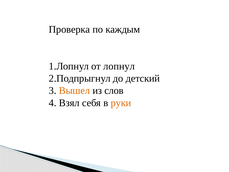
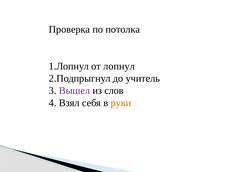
каждым: каждым -> потолка
детский: детский -> учитель
Вышел colour: orange -> purple
